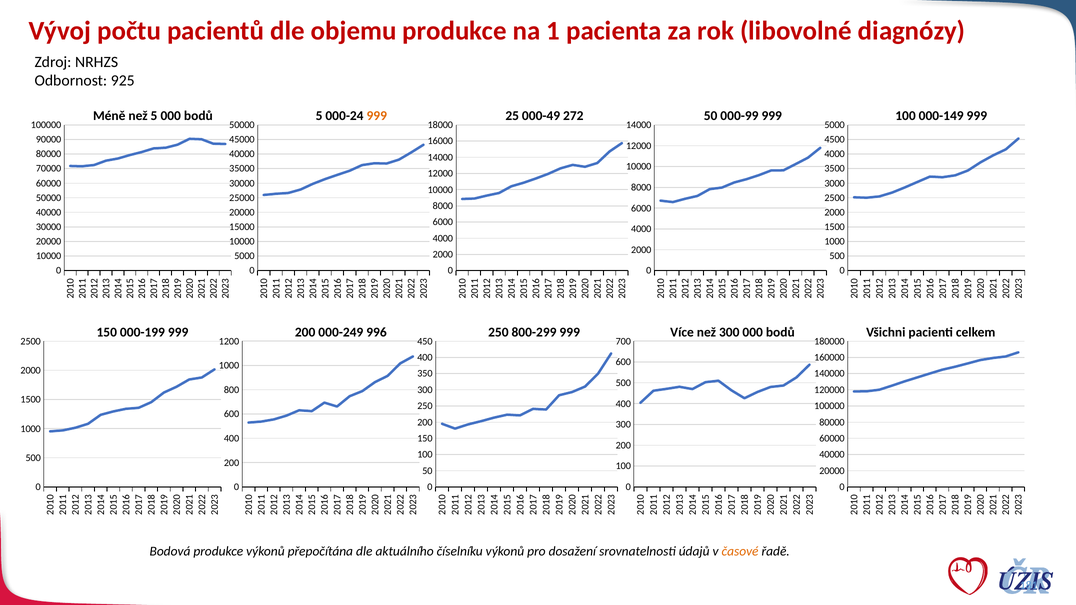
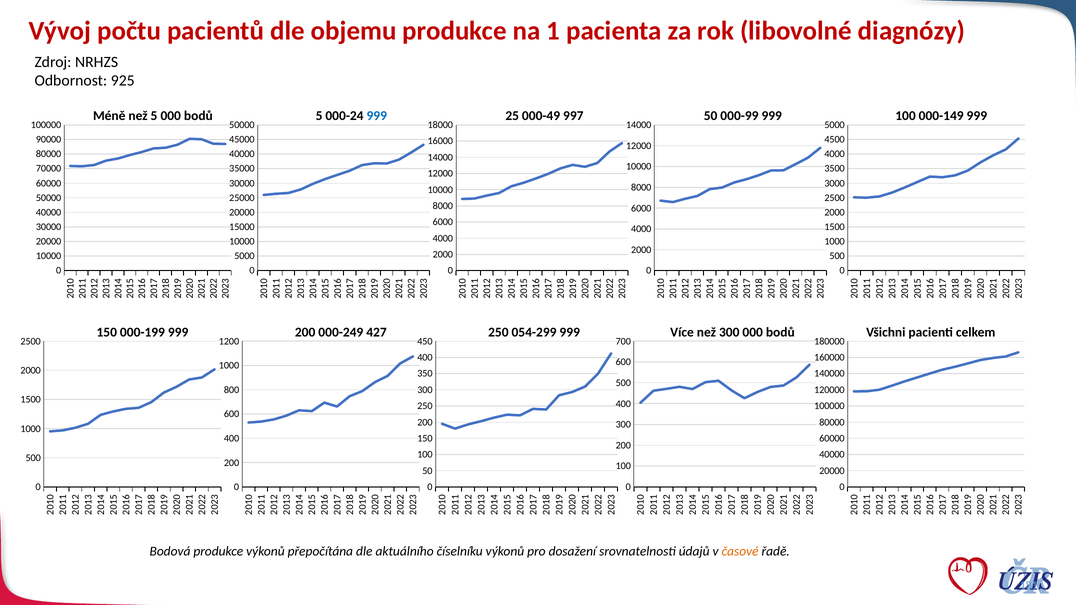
999 at (377, 116) colour: orange -> blue
272: 272 -> 997
996: 996 -> 427
800-299: 800-299 -> 054-299
